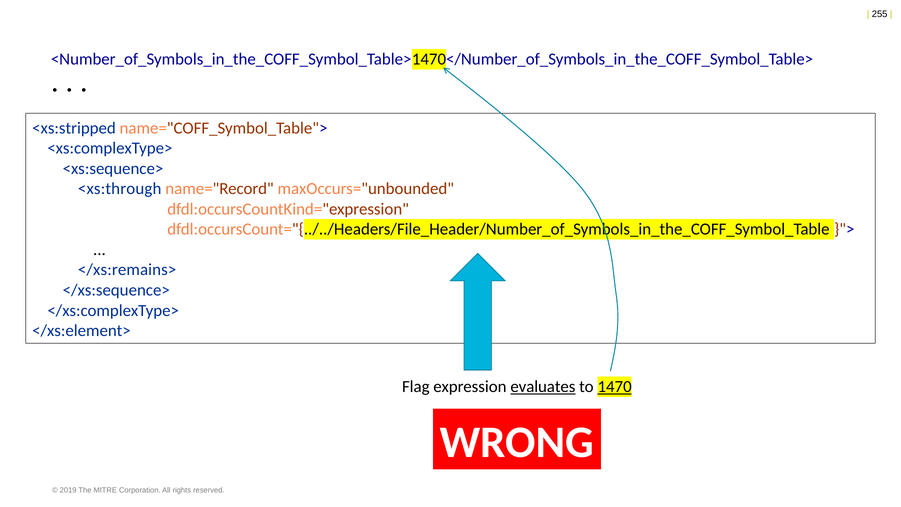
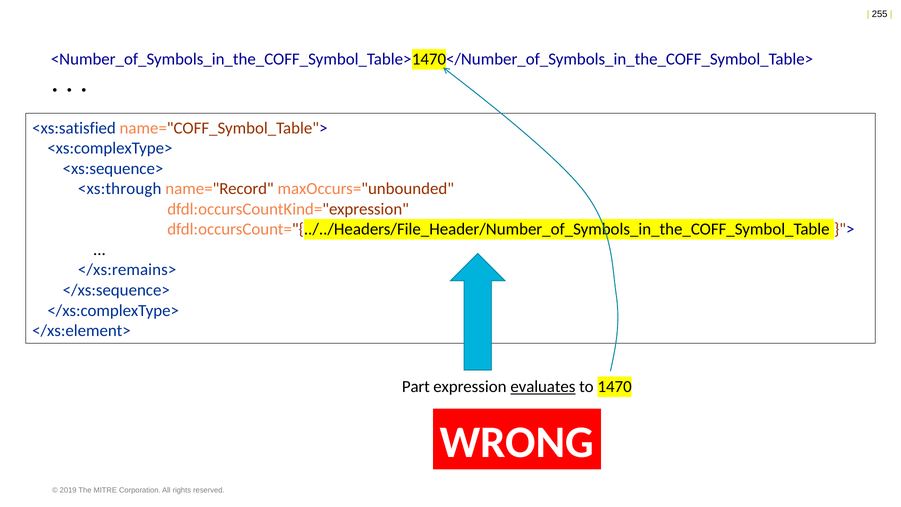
<xs:stripped: <xs:stripped -> <xs:satisfied
Flag: Flag -> Part
1470 underline: present -> none
